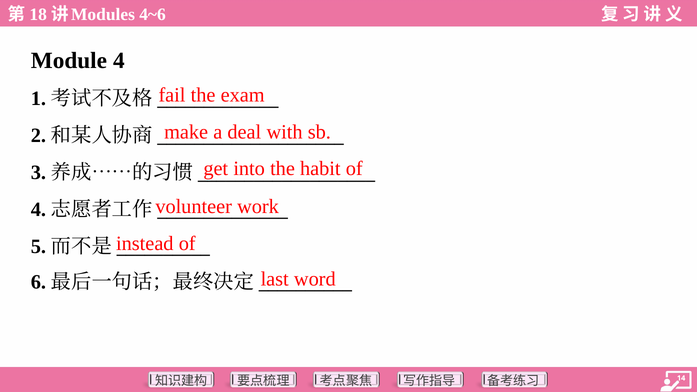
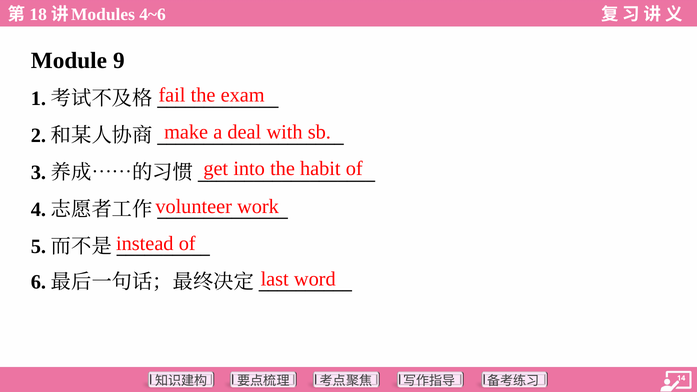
4: 4 -> 9
